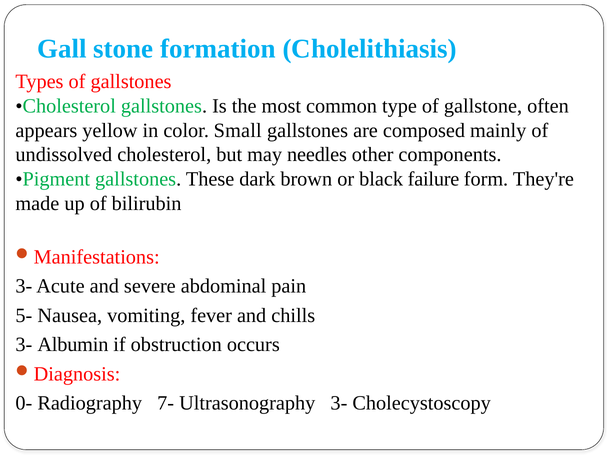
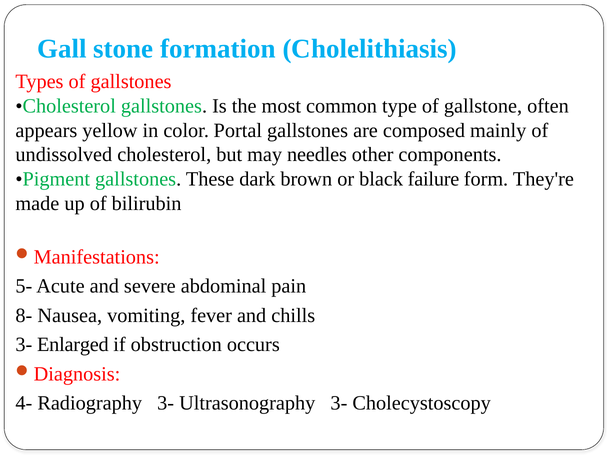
Small: Small -> Portal
3- at (24, 286): 3- -> 5-
5-: 5- -> 8-
Albumin: Albumin -> Enlarged
0-: 0- -> 4-
Radiography 7-: 7- -> 3-
